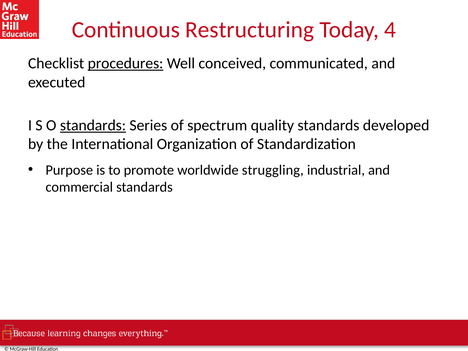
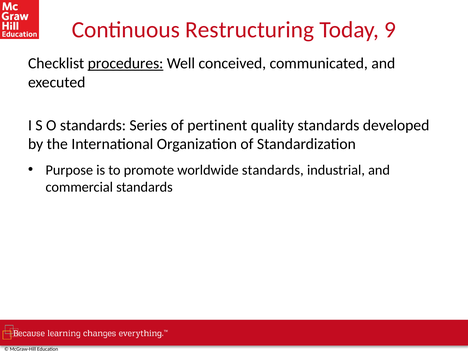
4: 4 -> 9
standards at (93, 125) underline: present -> none
spectrum: spectrum -> pertinent
worldwide struggling: struggling -> standards
